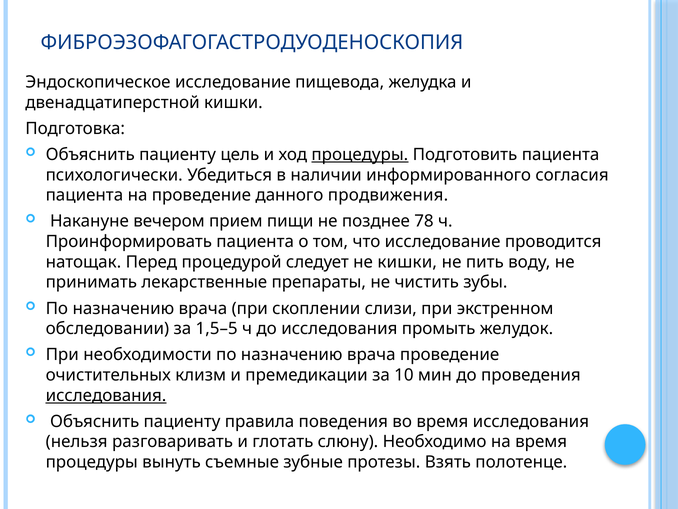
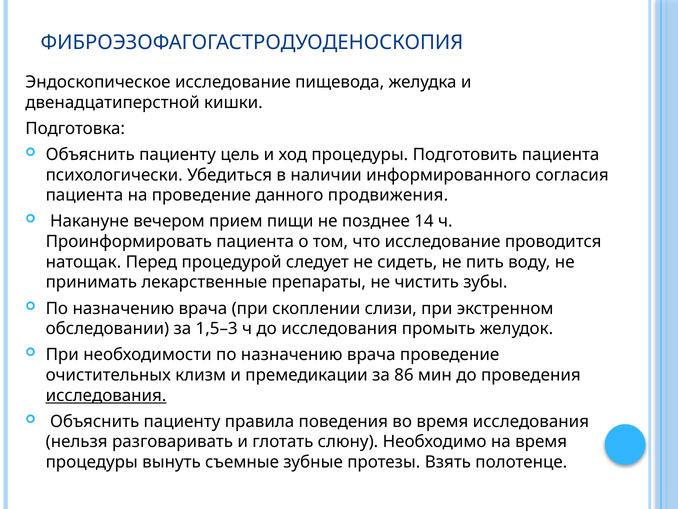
процедуры at (360, 154) underline: present -> none
78: 78 -> 14
не кишки: кишки -> сидеть
1,5–5: 1,5–5 -> 1,5–3
10: 10 -> 86
